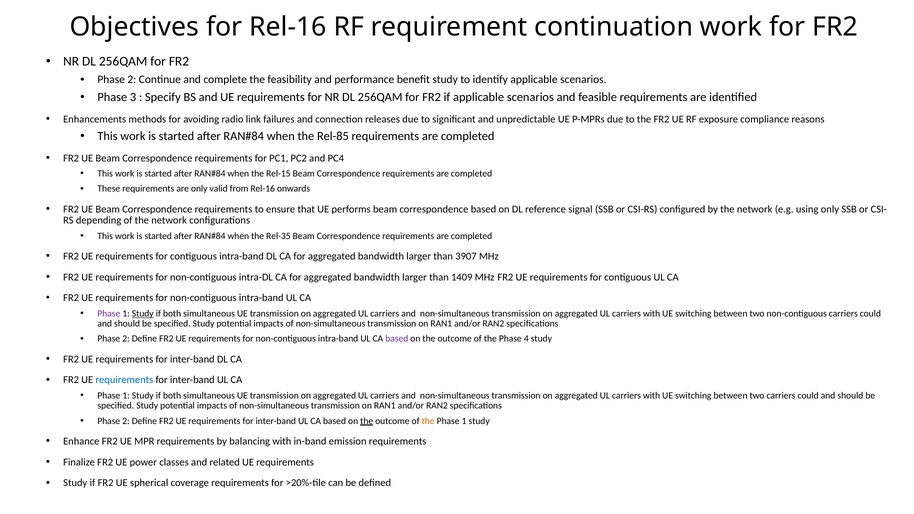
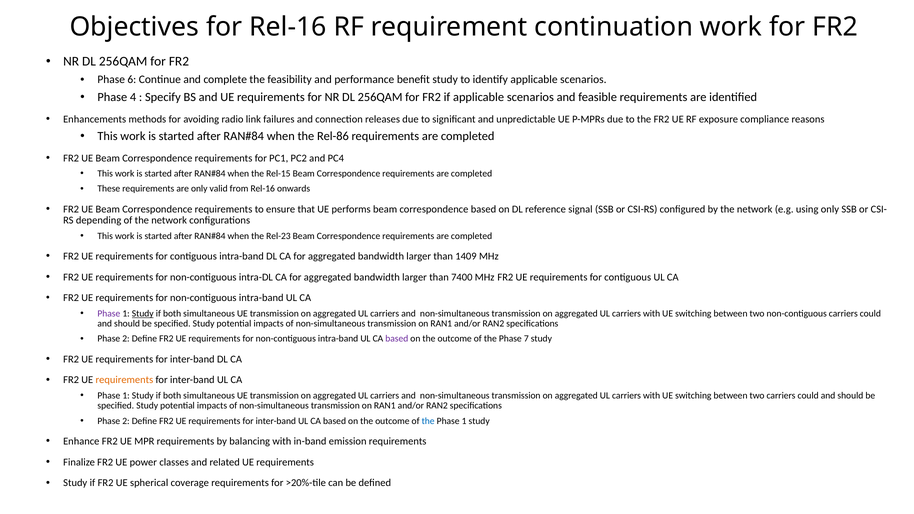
2 at (132, 80): 2 -> 6
3: 3 -> 4
Rel-85: Rel-85 -> Rel-86
Rel-35: Rel-35 -> Rel-23
3907: 3907 -> 1409
1409: 1409 -> 7400
4: 4 -> 7
requirements at (124, 380) colour: blue -> orange
the at (367, 421) underline: present -> none
the at (428, 421) colour: orange -> blue
